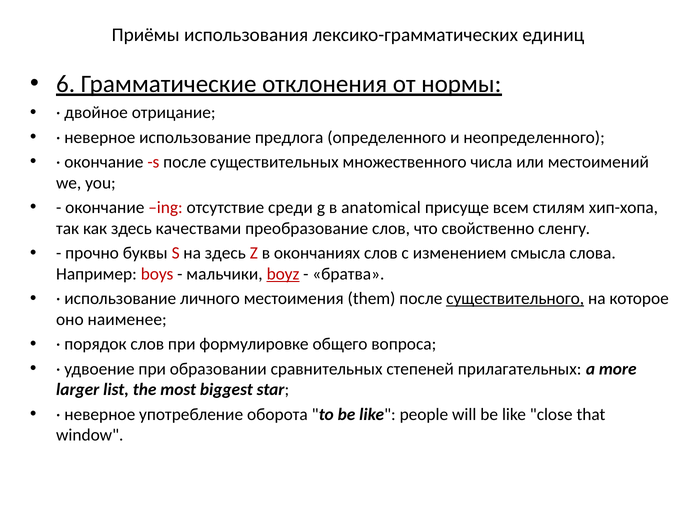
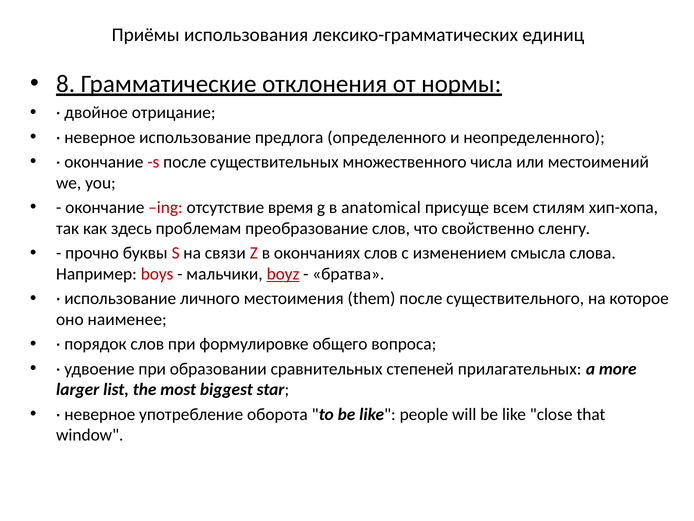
6: 6 -> 8
среди: среди -> время
качествами: качествами -> проблемам
на здесь: здесь -> связи
существительного underline: present -> none
